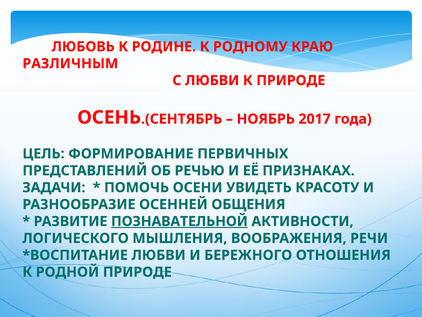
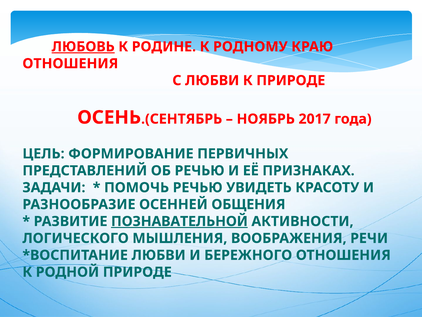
ЛЮБОВЬ underline: none -> present
РАЗЛИЧНЫМ at (70, 63): РАЗЛИЧНЫМ -> ОТНОШЕНИЯ
ПОМОЧЬ ОСЕНИ: ОСЕНИ -> РЕЧЬЮ
